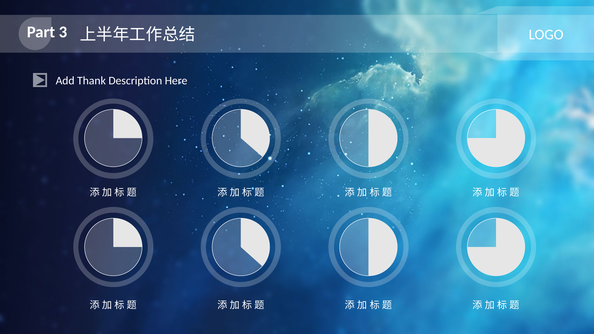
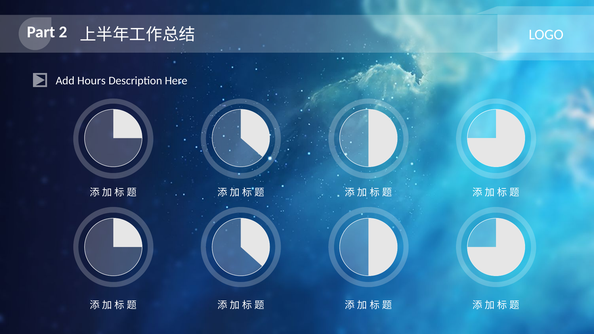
3: 3 -> 2
Thank: Thank -> Hours
